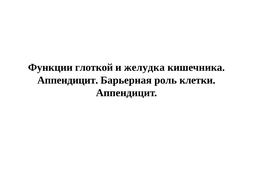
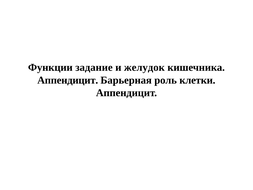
глоткой: глоткой -> задание
желудка: желудка -> желудок
